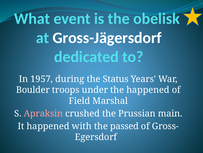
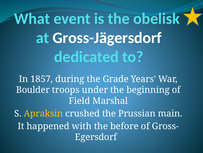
1957: 1957 -> 1857
Status: Status -> Grade
the happened: happened -> beginning
Apraksin colour: pink -> yellow
passed: passed -> before
